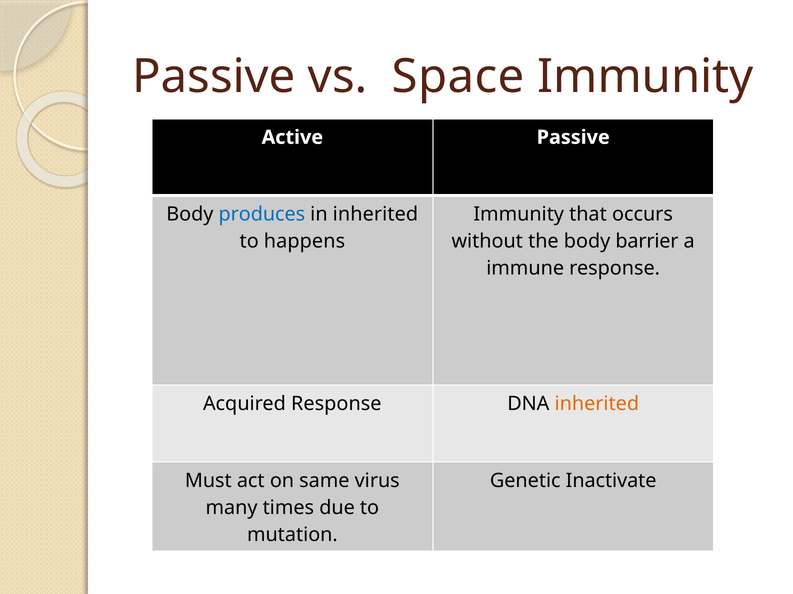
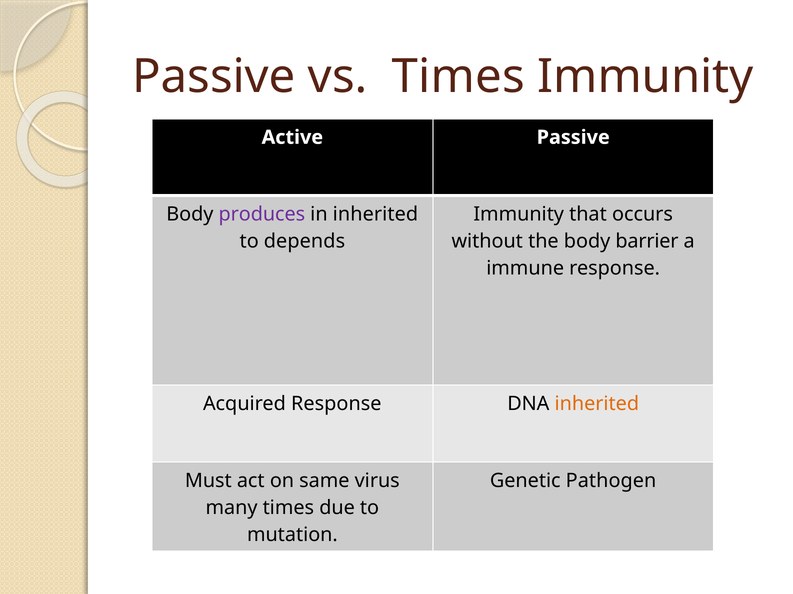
vs Space: Space -> Times
produces colour: blue -> purple
happens: happens -> depends
Inactivate: Inactivate -> Pathogen
